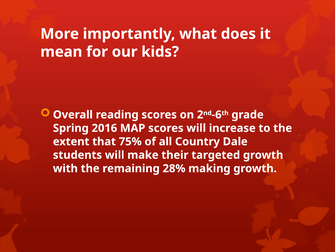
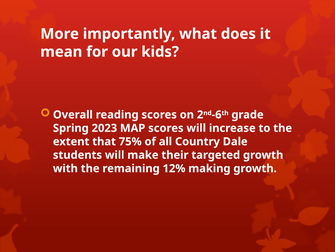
2016: 2016 -> 2023
28%: 28% -> 12%
